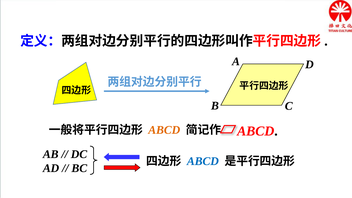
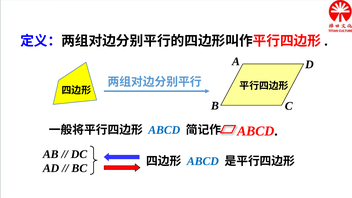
ABCD at (164, 130) colour: orange -> blue
